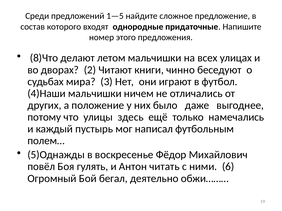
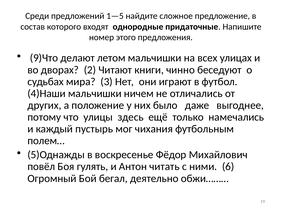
8)Что: 8)Что -> 9)Что
написал: написал -> чихания
